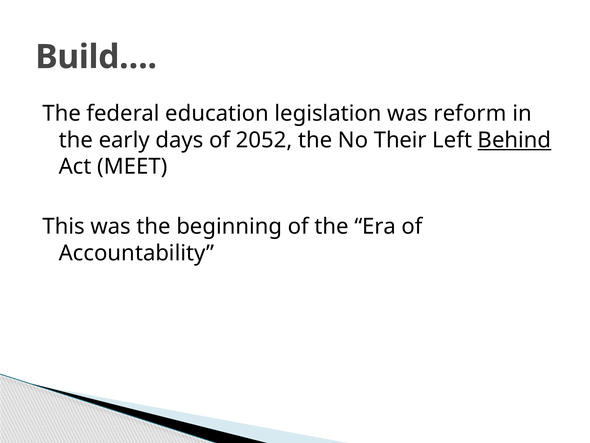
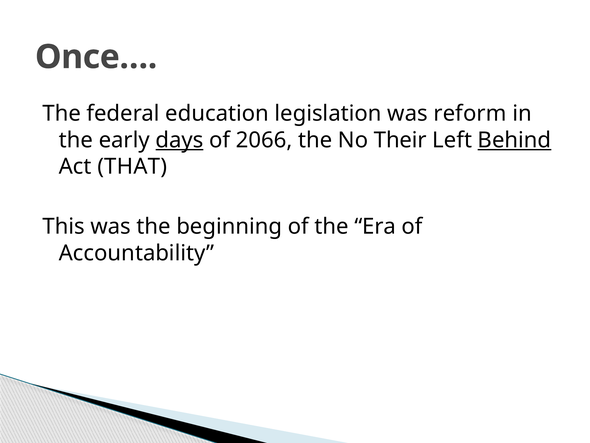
Build…: Build… -> Once…
days underline: none -> present
2052: 2052 -> 2066
MEET: MEET -> THAT
